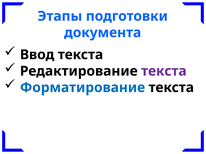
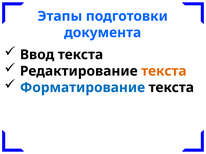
текста at (164, 71) colour: purple -> orange
